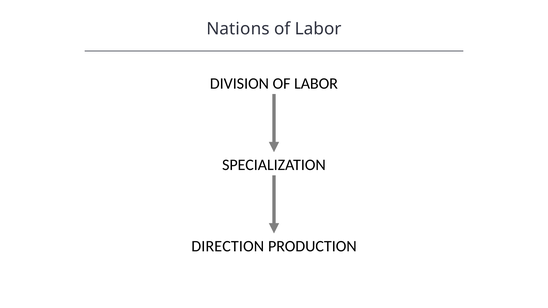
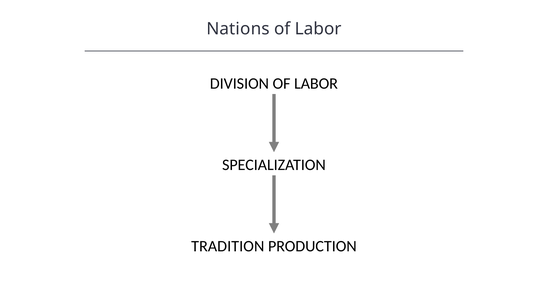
DIRECTION: DIRECTION -> TRADITION
